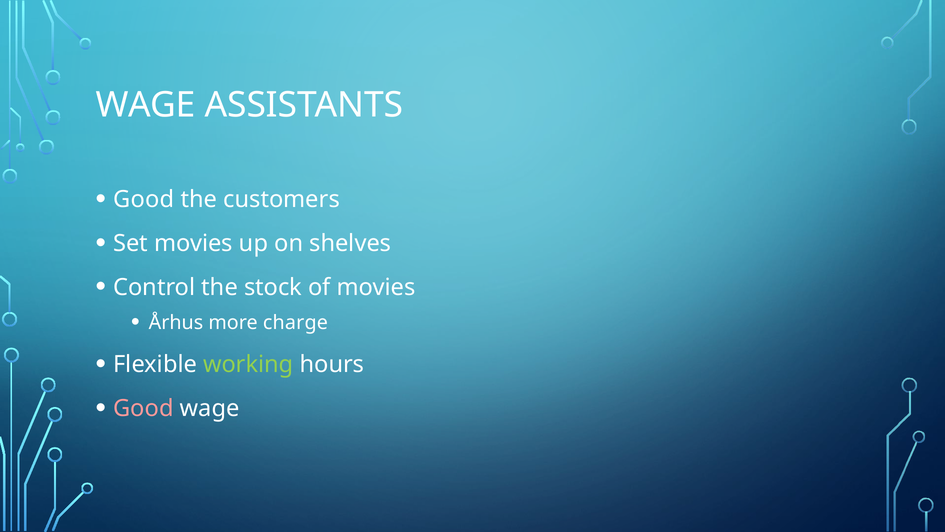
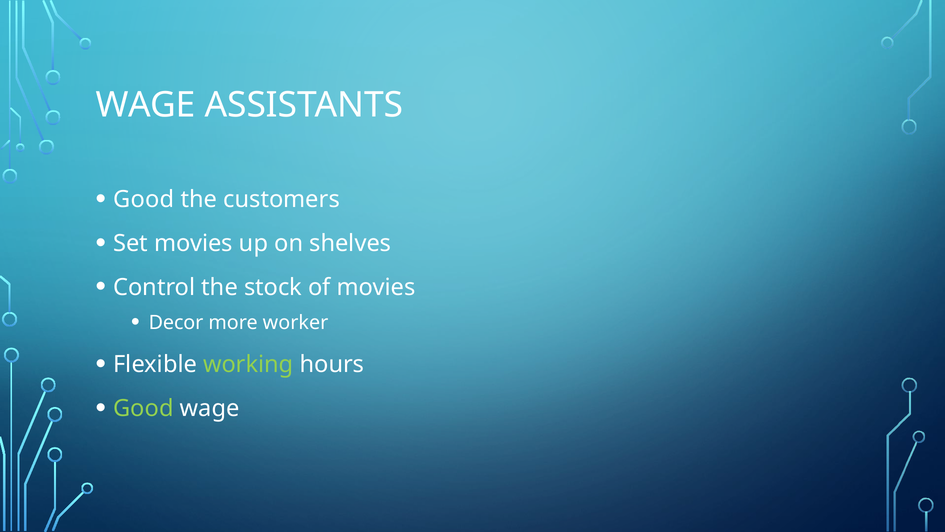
Århus: Århus -> Decor
charge: charge -> worker
Good at (143, 408) colour: pink -> light green
